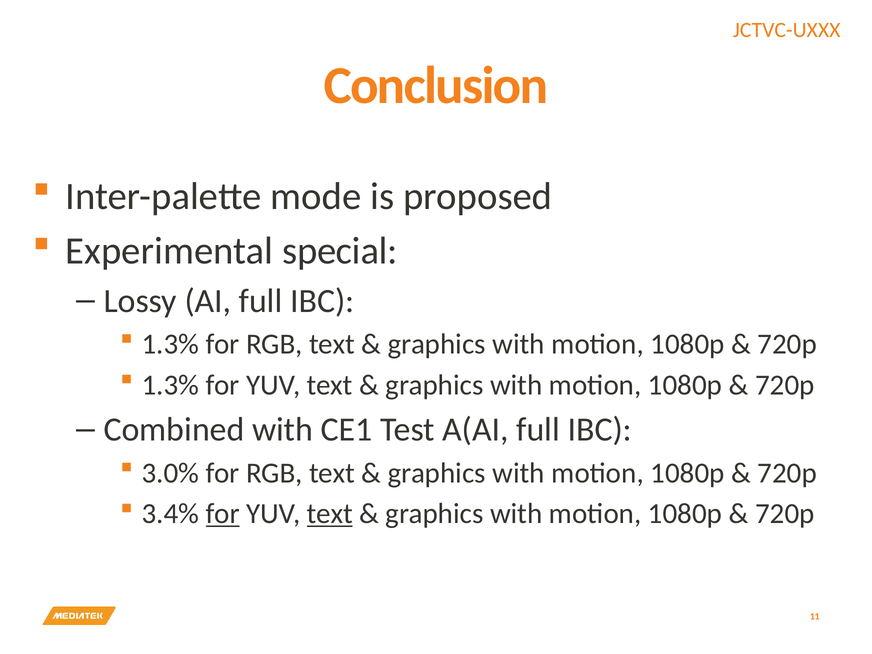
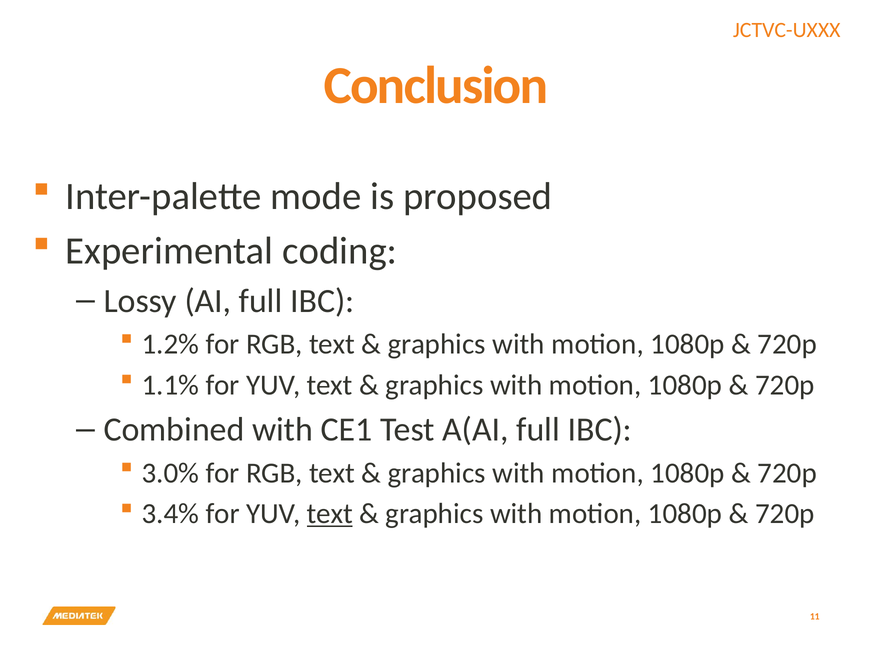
special: special -> coding
1.3% at (170, 344): 1.3% -> 1.2%
1.3% at (170, 385): 1.3% -> 1.1%
for at (223, 514) underline: present -> none
